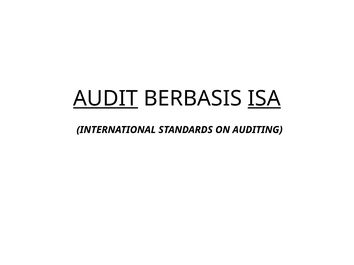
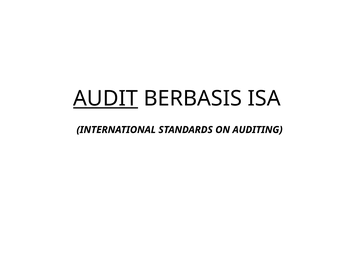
ISA underline: present -> none
